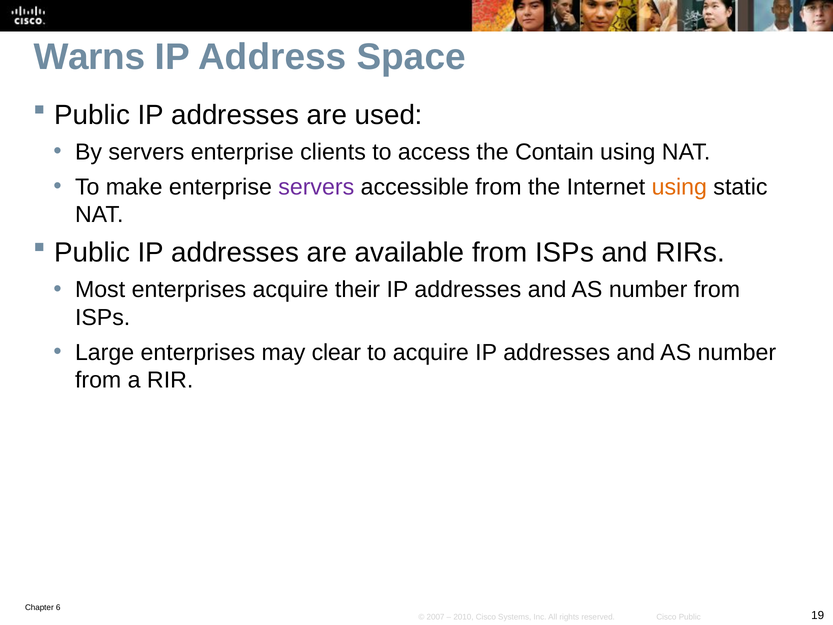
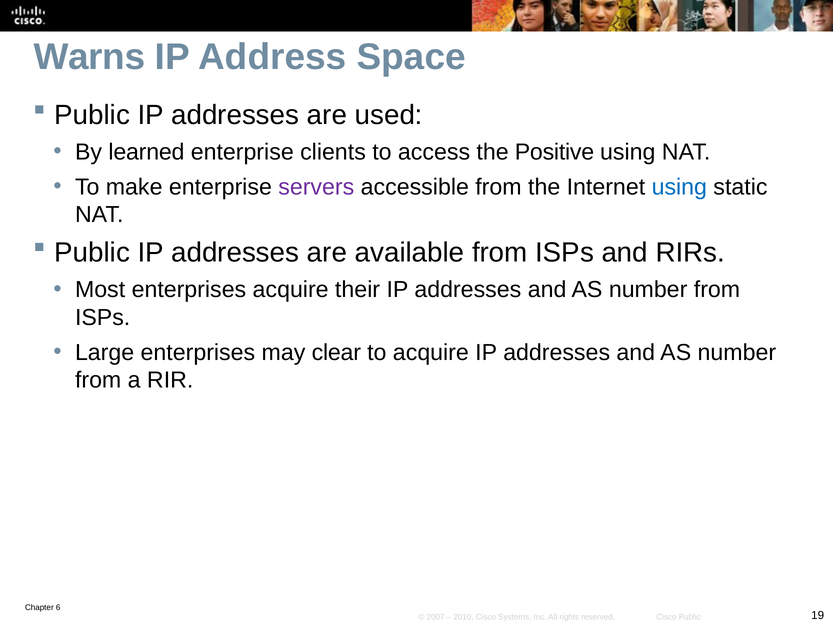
By servers: servers -> learned
Contain: Contain -> Positive
using at (679, 187) colour: orange -> blue
